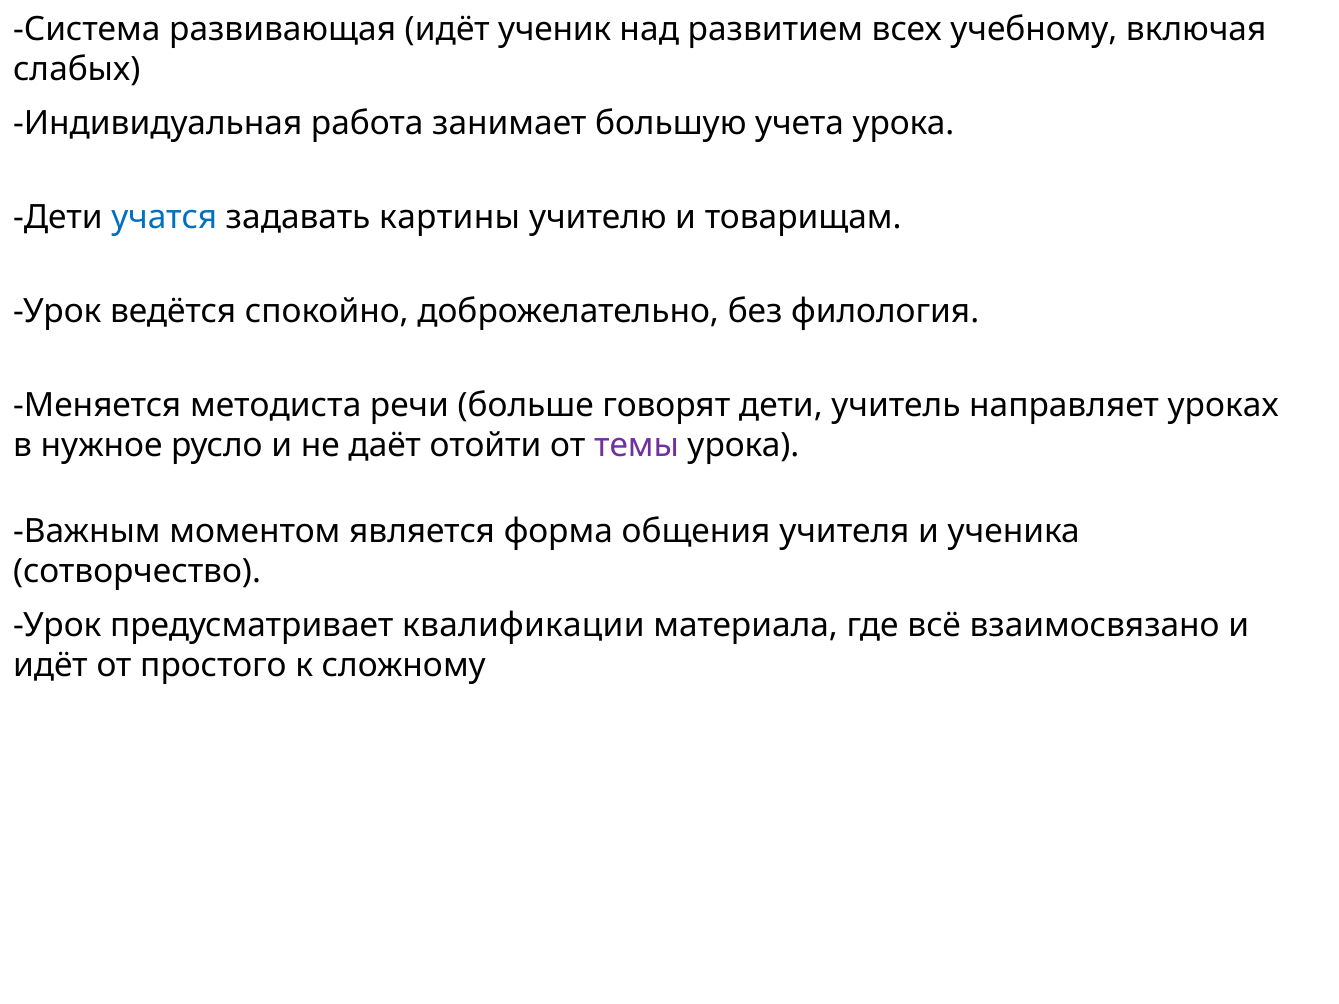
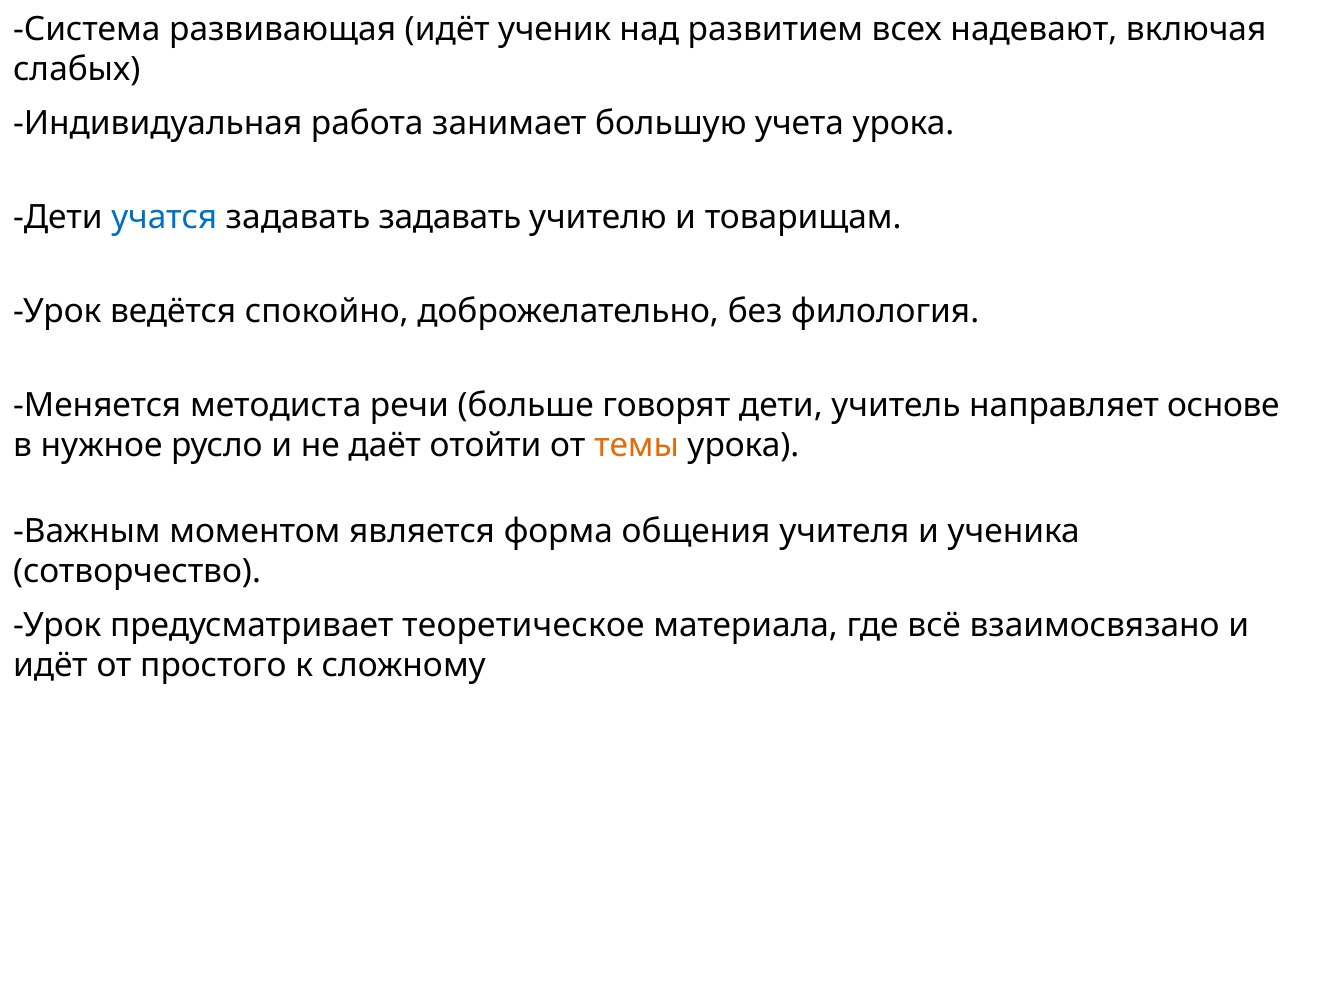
учебному: учебному -> надевают
задавать картины: картины -> задавать
уроках: уроках -> основе
темы colour: purple -> orange
квалификации: квалификации -> теоретическое
